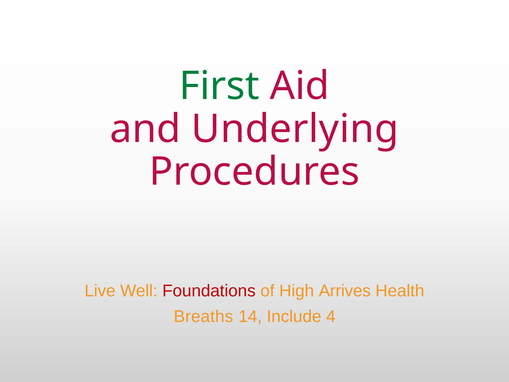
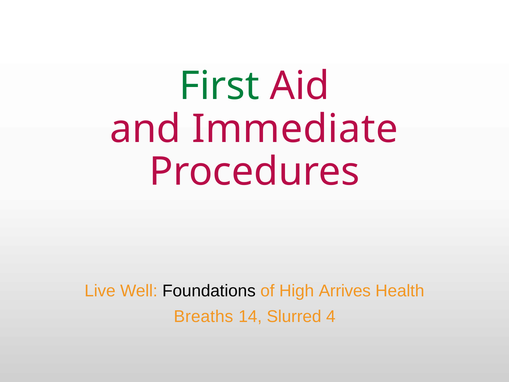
Underlying: Underlying -> Immediate
Foundations colour: red -> black
Include: Include -> Slurred
